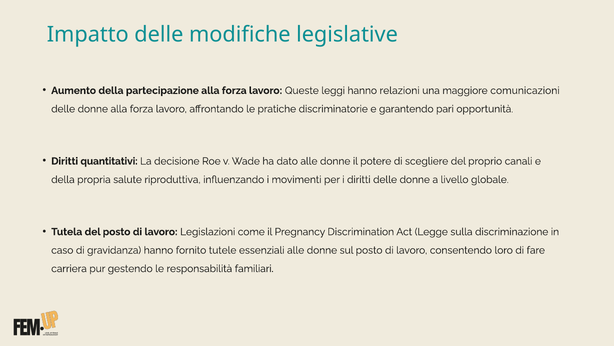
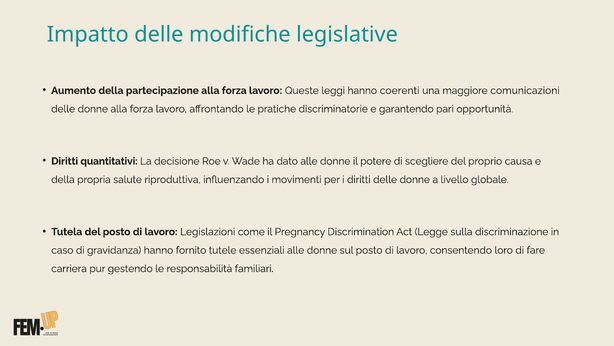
relazioni: relazioni -> coerenti
canali: canali -> causa
